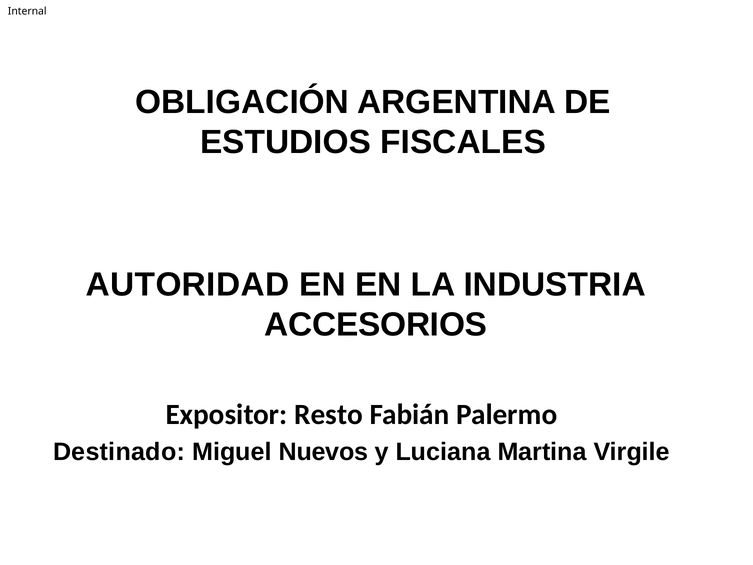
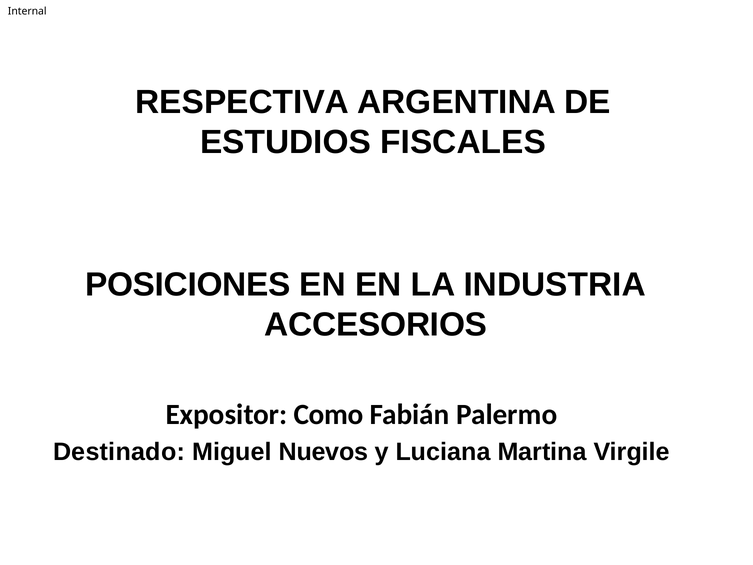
OBLIGACIÓN: OBLIGACIÓN -> RESPECTIVA
AUTORIDAD: AUTORIDAD -> POSICIONES
Resto: Resto -> Como
